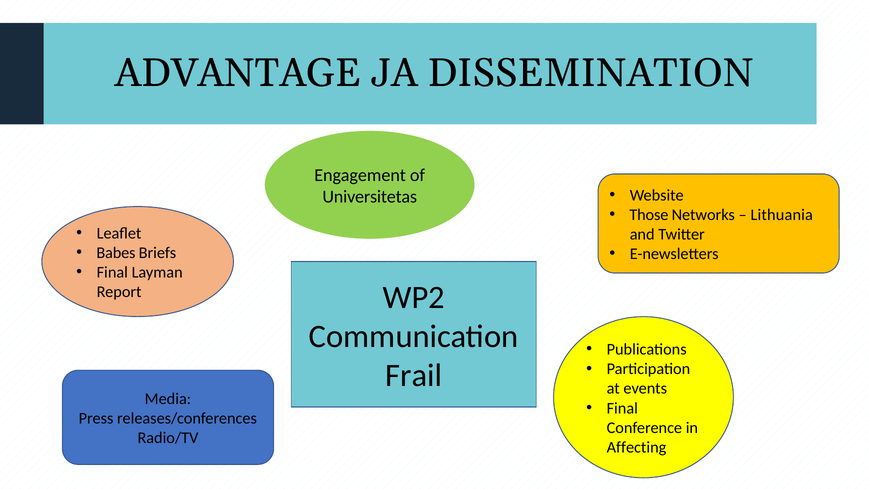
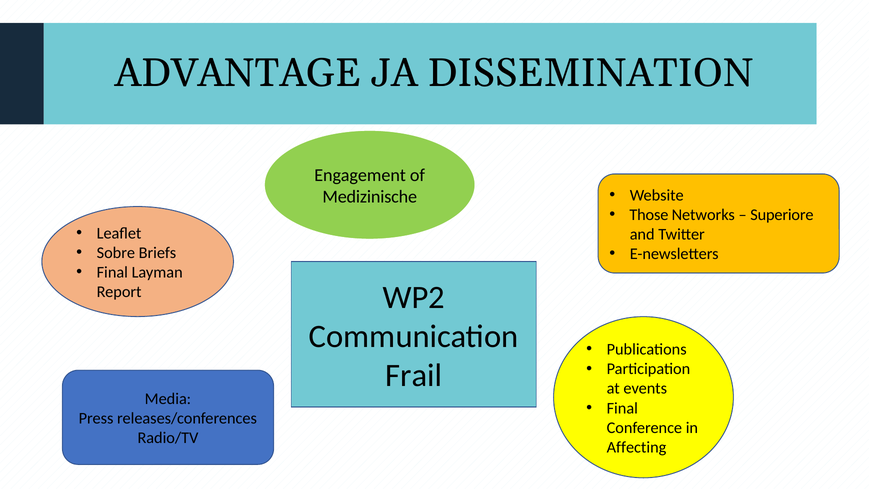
Universitetas: Universitetas -> Medizinische
Lithuania: Lithuania -> Superiore
Babes: Babes -> Sobre
